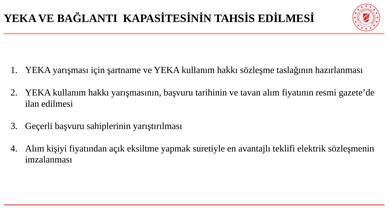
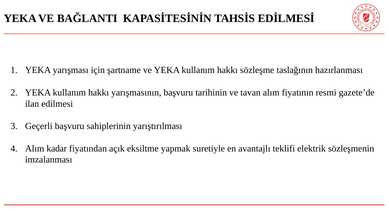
kişiyi: kişiyi -> kadar
